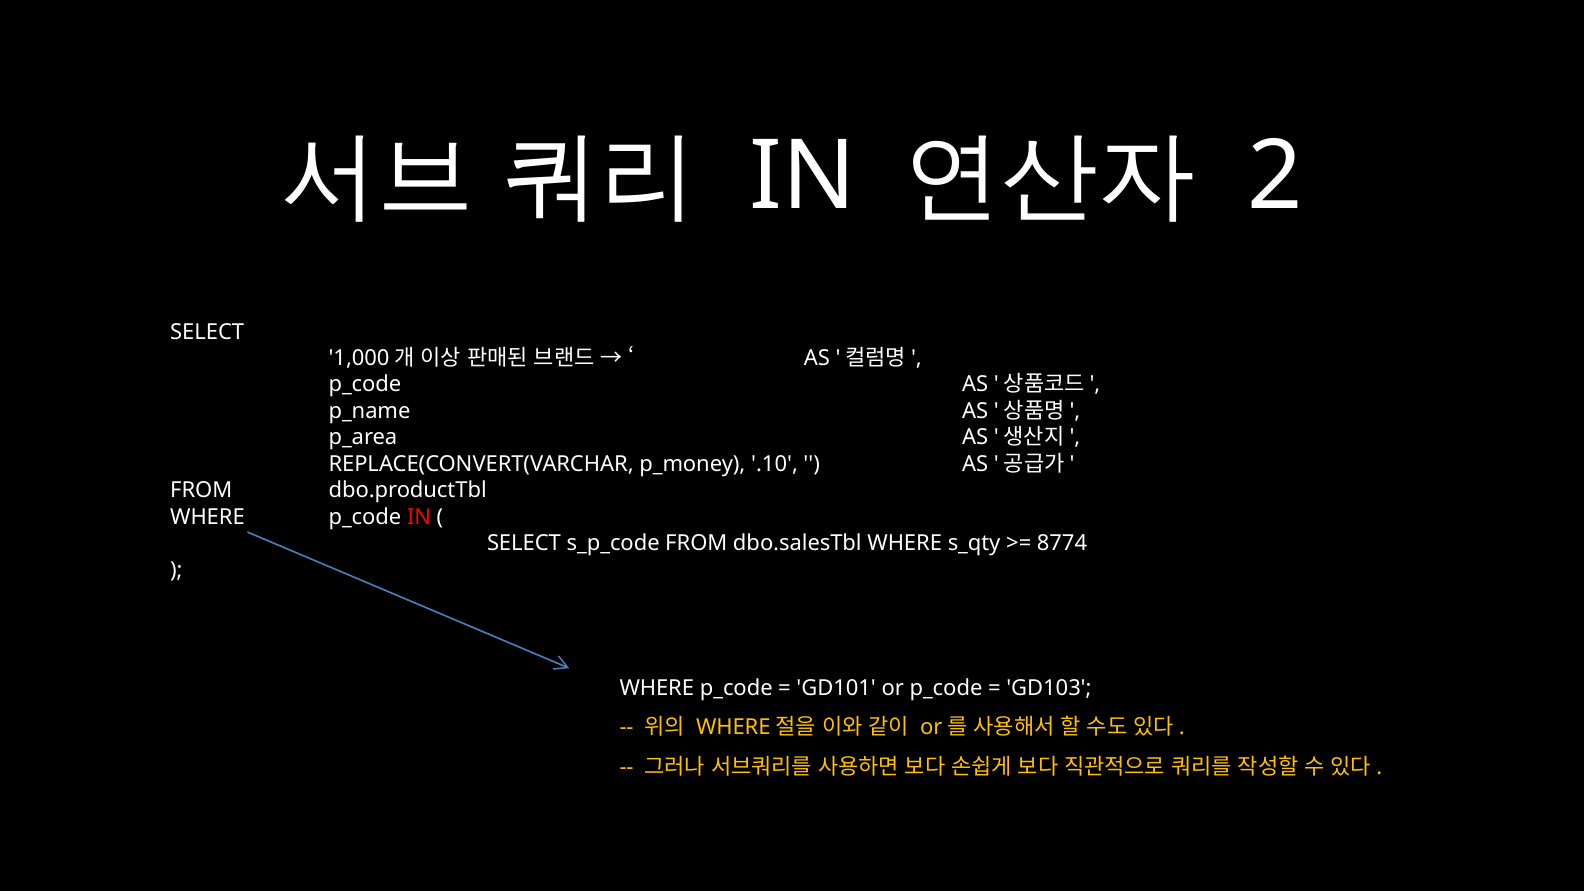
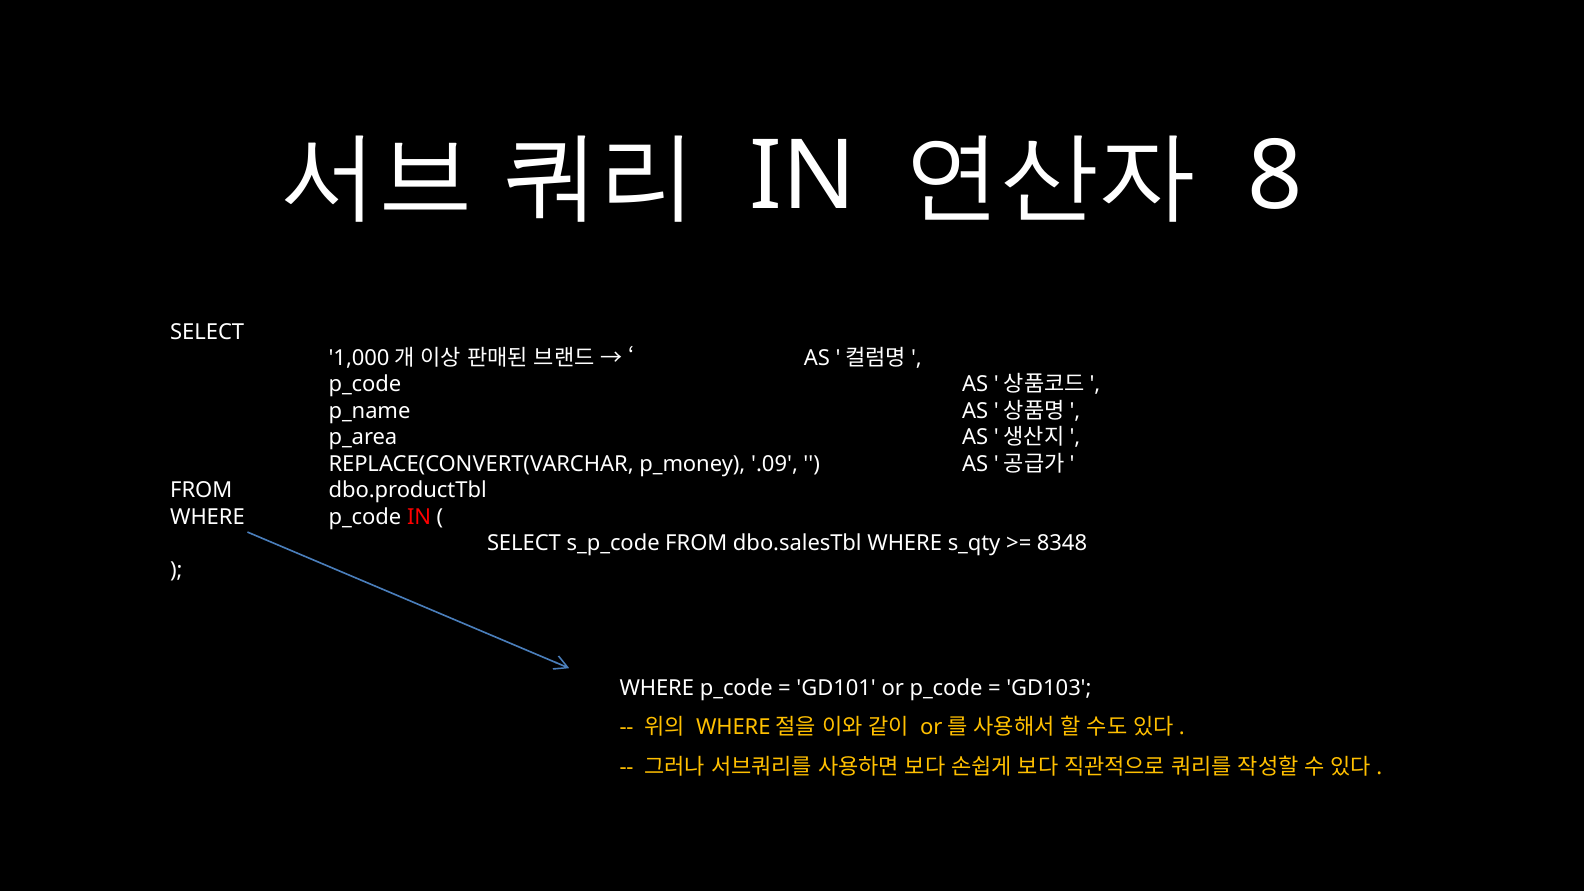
2: 2 -> 8
.10: .10 -> .09
8774: 8774 -> 8348
